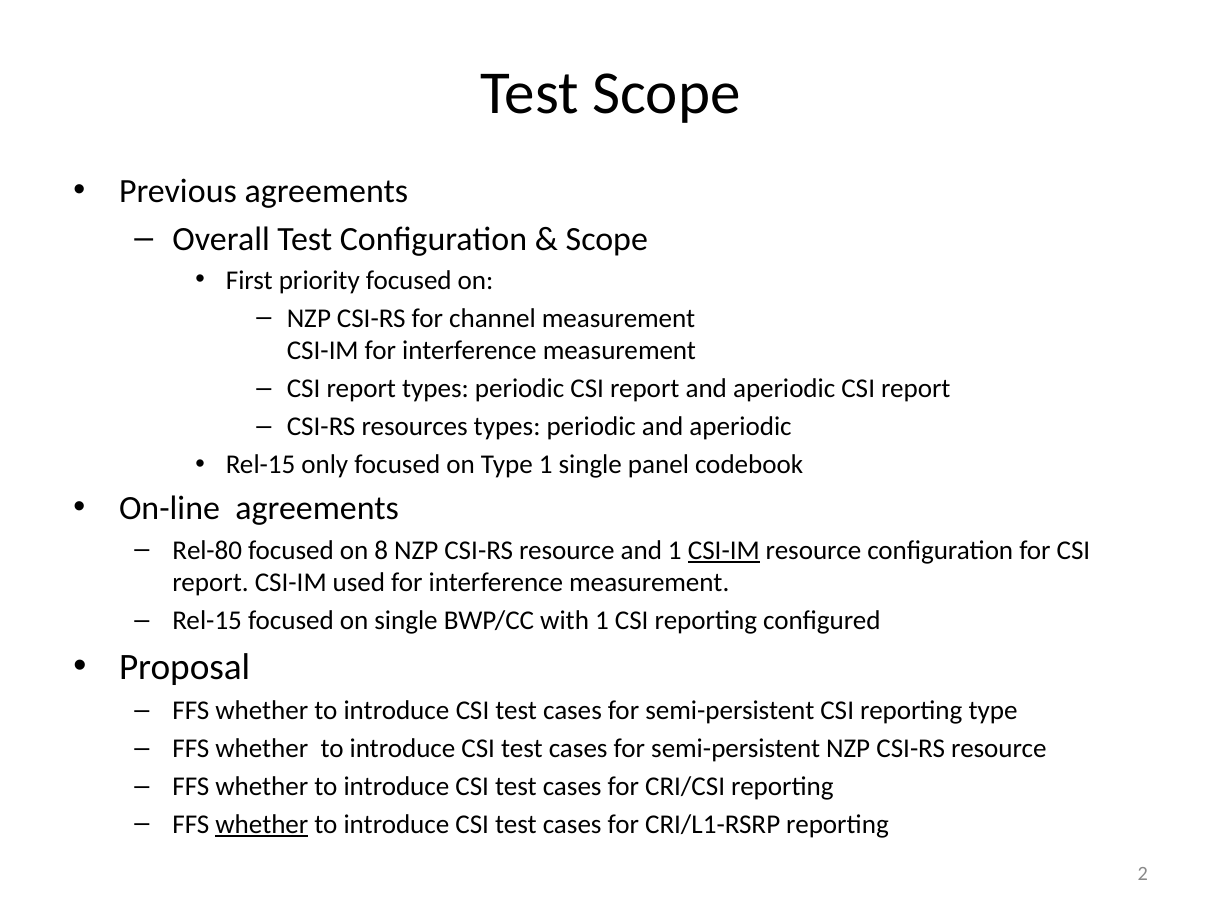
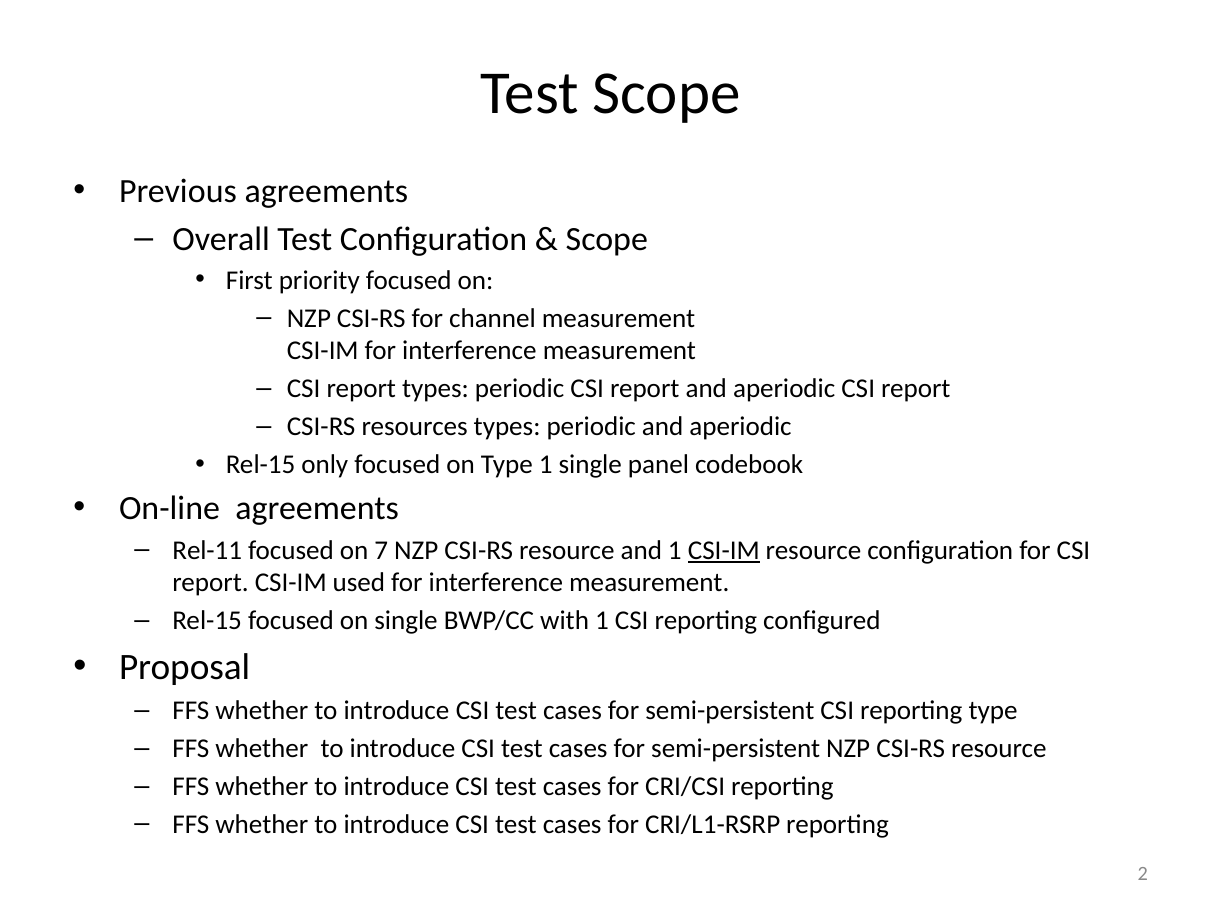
Rel-80: Rel-80 -> Rel-11
8: 8 -> 7
whether at (262, 825) underline: present -> none
